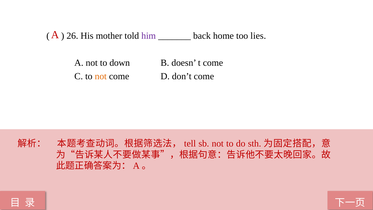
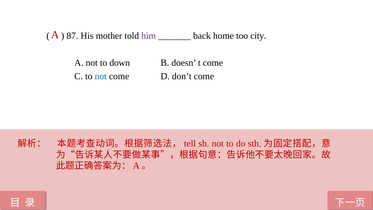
26: 26 -> 87
lies: lies -> city
not at (101, 76) colour: orange -> blue
